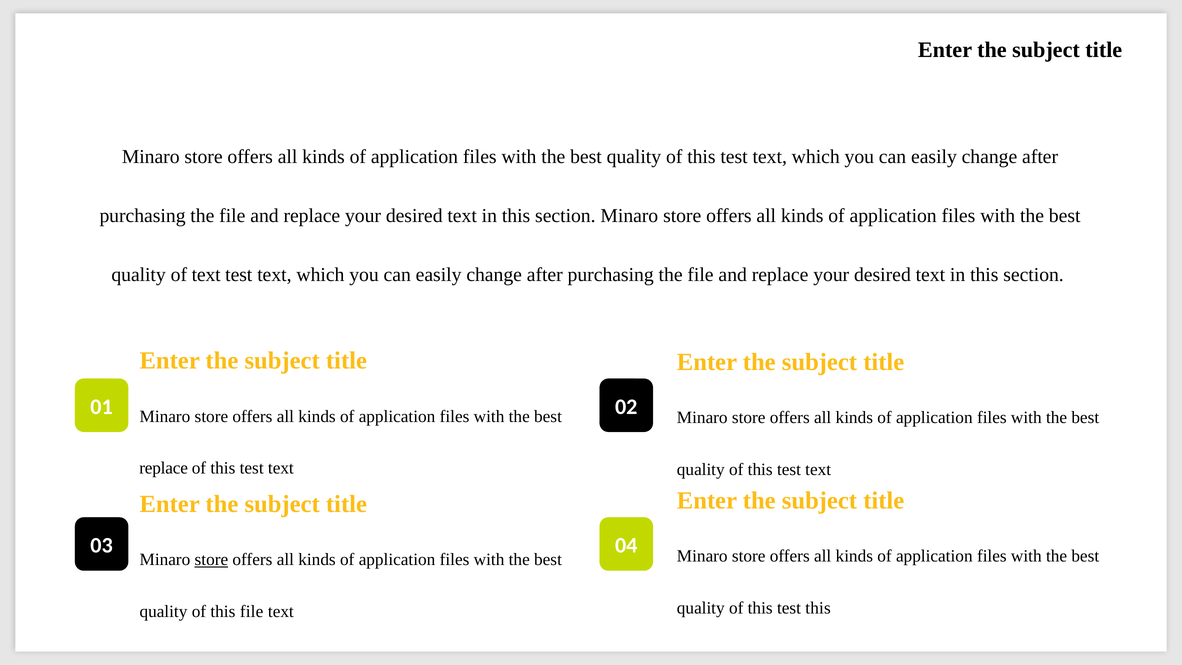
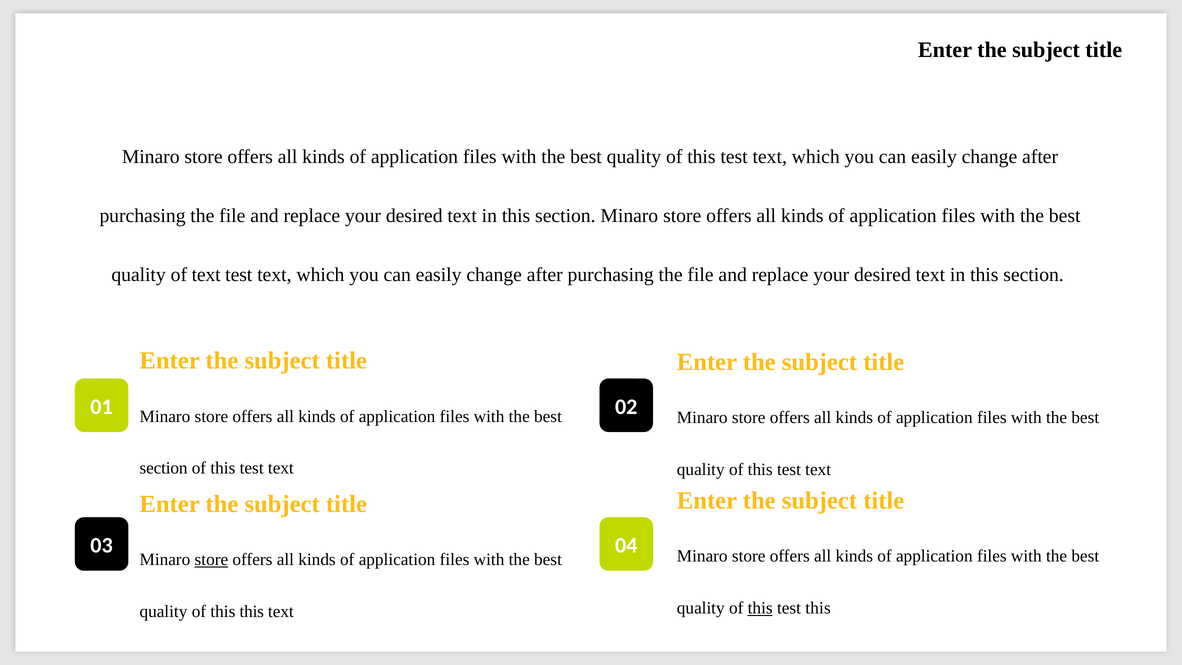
replace at (164, 468): replace -> section
this at (760, 608) underline: none -> present
this file: file -> this
